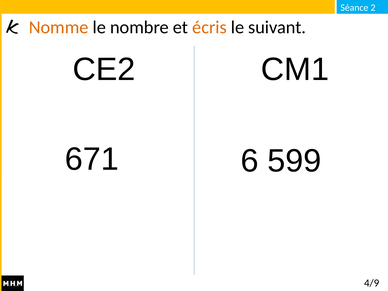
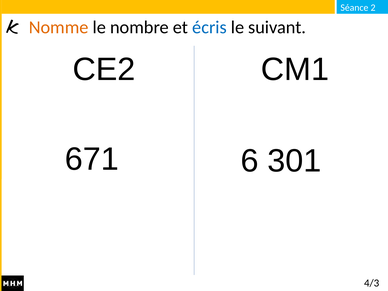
écris colour: orange -> blue
599: 599 -> 301
4/9: 4/9 -> 4/3
